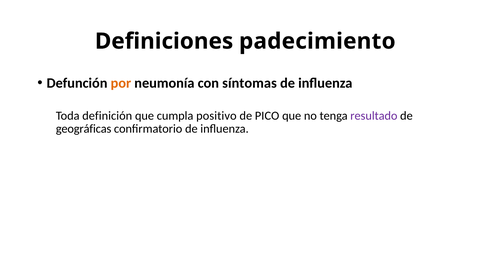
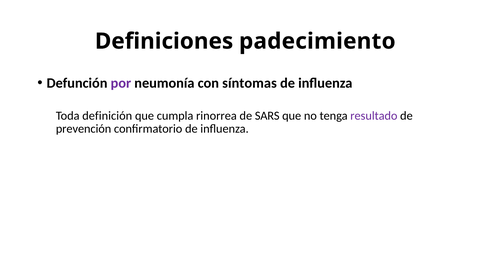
por colour: orange -> purple
positivo: positivo -> rinorrea
PICO: PICO -> SARS
geográficas: geográficas -> prevención
